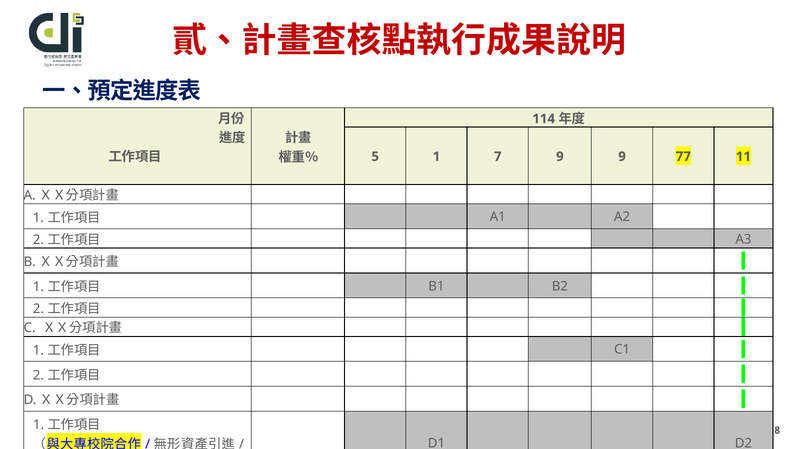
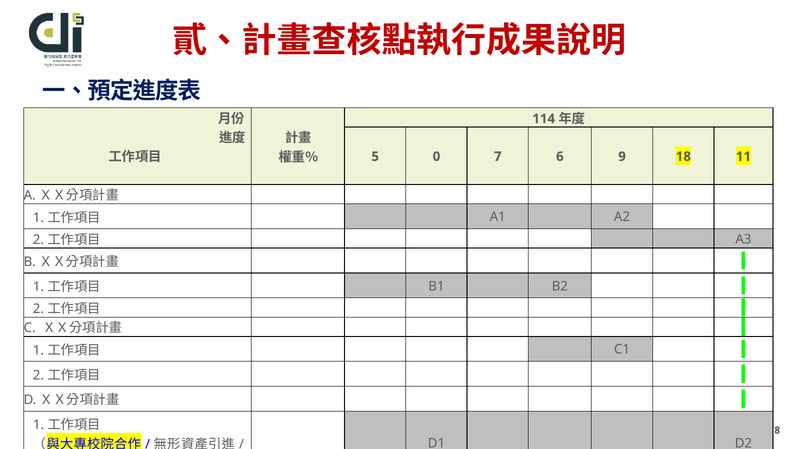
5 1: 1 -> 0
7 9: 9 -> 6
77: 77 -> 18
